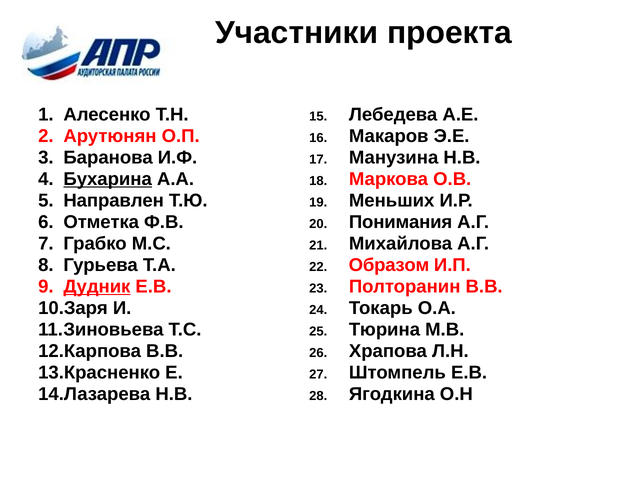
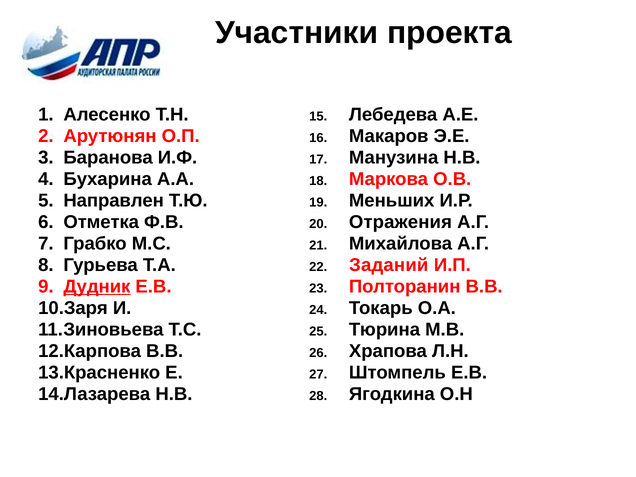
Бухарина underline: present -> none
Понимания: Понимания -> Отражения
Образом: Образом -> Заданий
